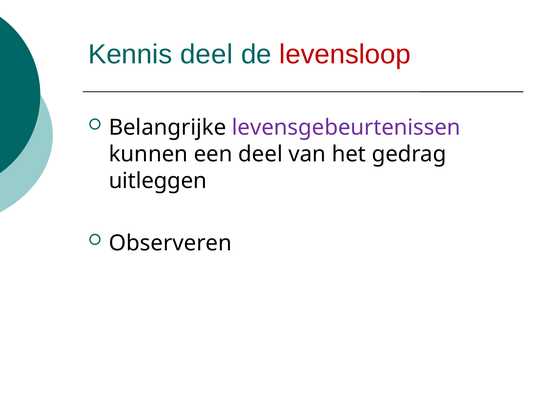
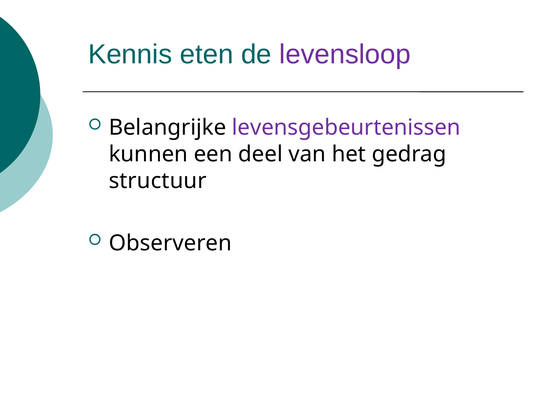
Kennis deel: deel -> eten
levensloop colour: red -> purple
uitleggen: uitleggen -> structuur
